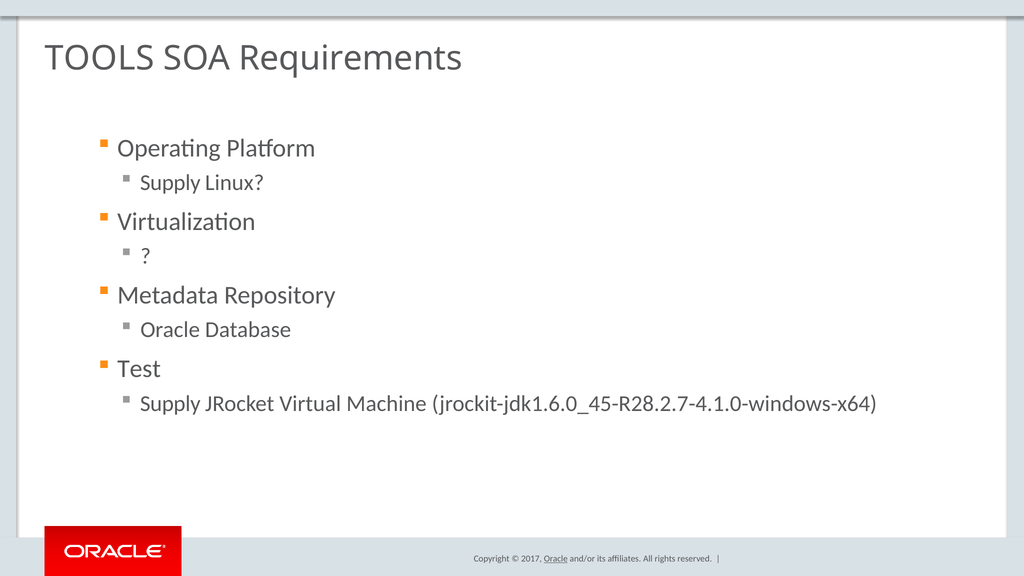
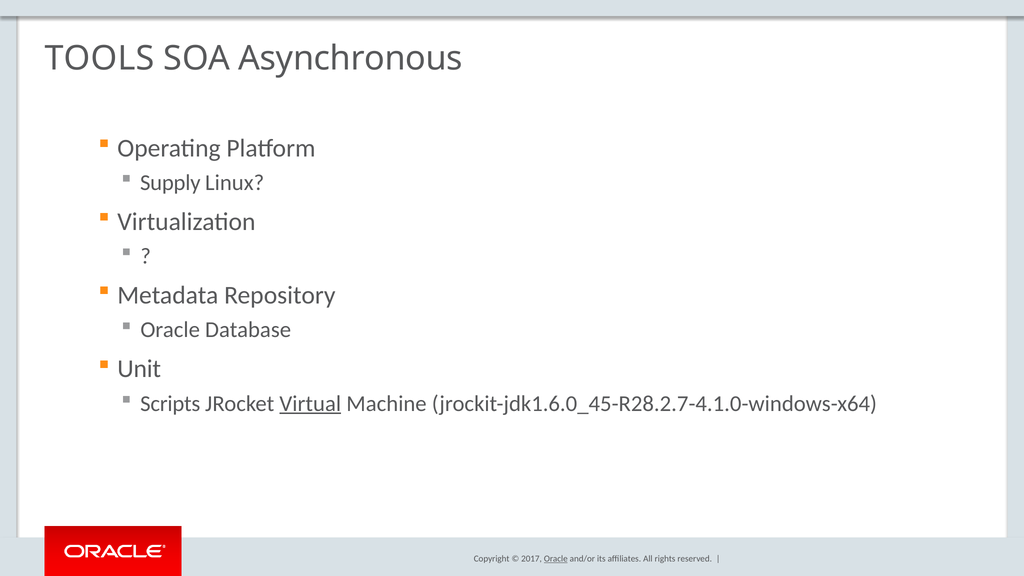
Requirements: Requirements -> Asynchronous
Test: Test -> Unit
Supply at (170, 404): Supply -> Scripts
Virtual underline: none -> present
